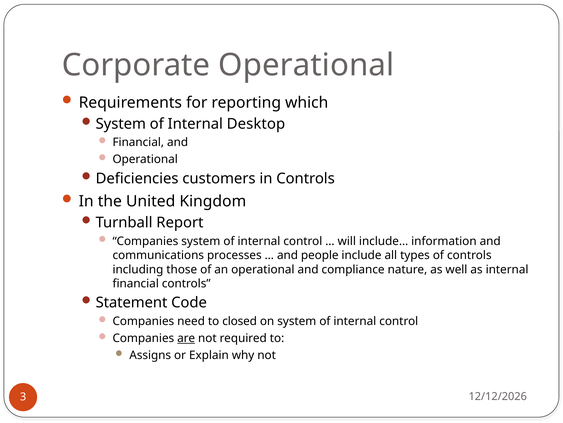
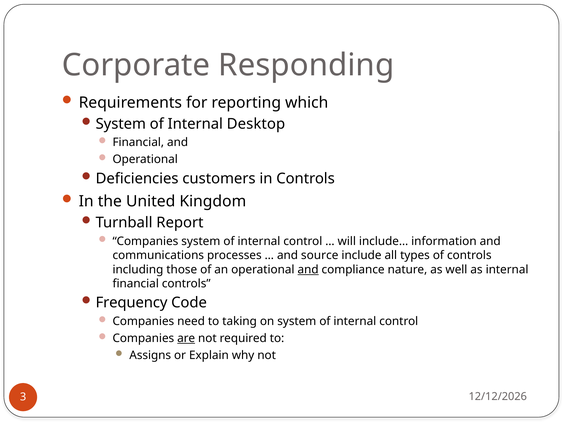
Corporate Operational: Operational -> Responding
people: people -> source
and at (308, 269) underline: none -> present
Statement: Statement -> Frequency
closed: closed -> taking
